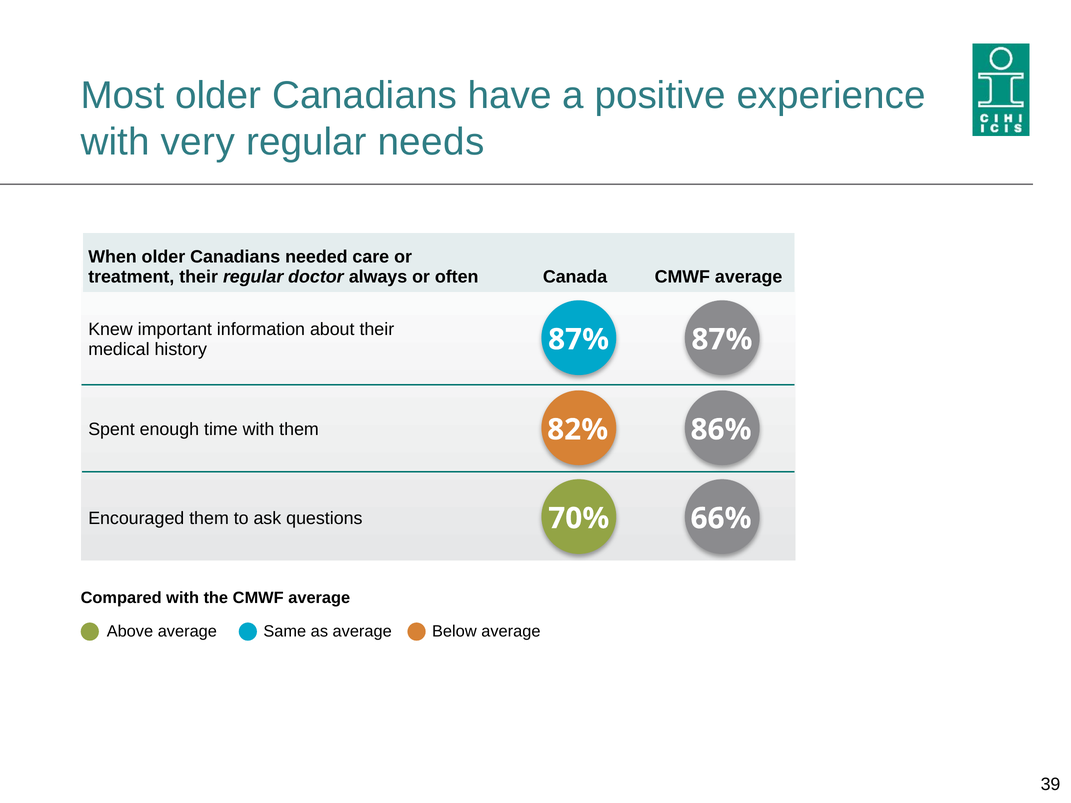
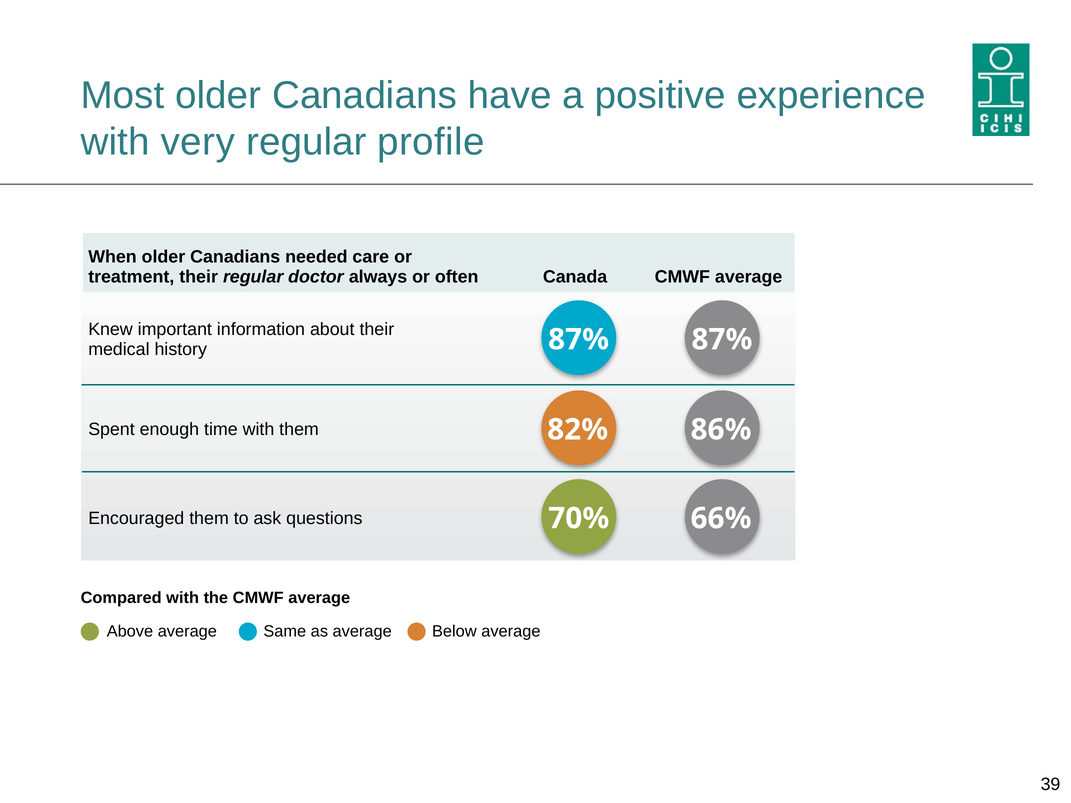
needs: needs -> profile
